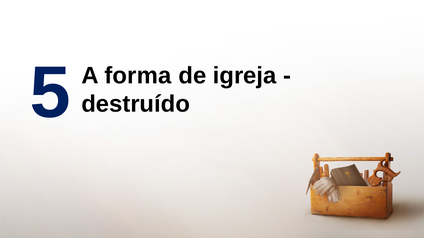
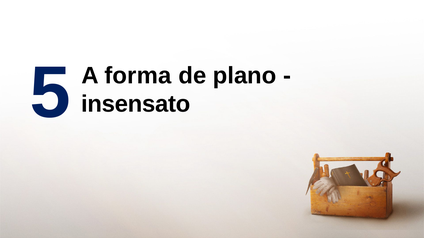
igreja: igreja -> plano
destruído: destruído -> insensato
